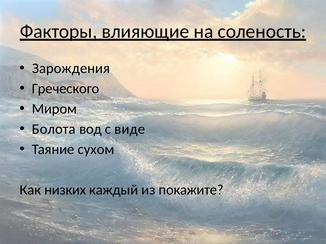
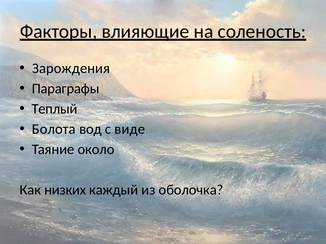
Греческого: Греческого -> Параграфы
Миром: Миром -> Теплый
сухом: сухом -> около
покажите: покажите -> оболочка
